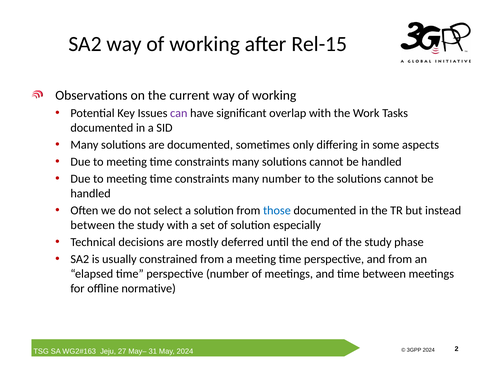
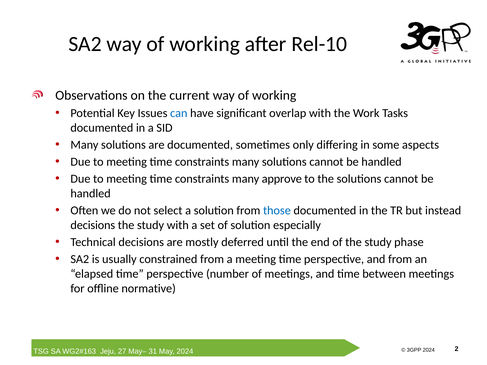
Rel-15: Rel-15 -> Rel-10
can colour: purple -> blue
number at (282, 179): number -> approve
between at (93, 225): between -> decisions
